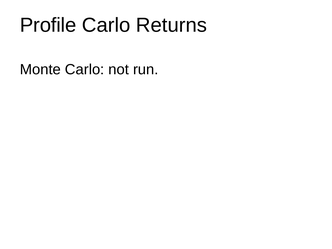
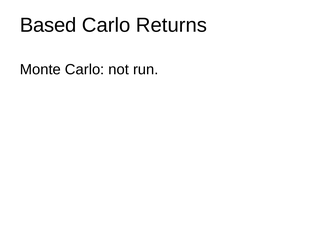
Profile: Profile -> Based
